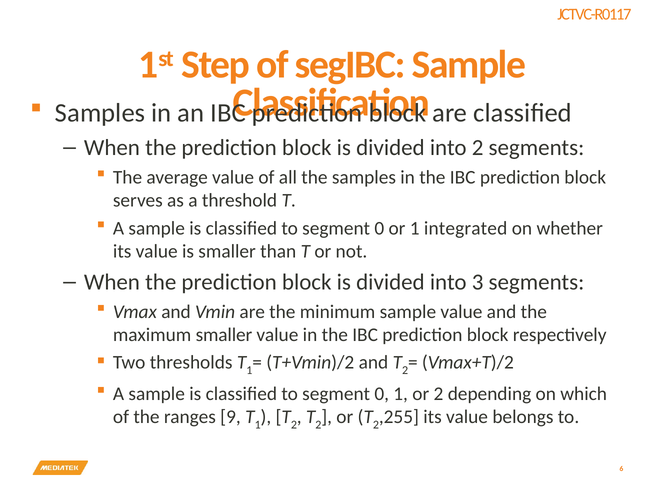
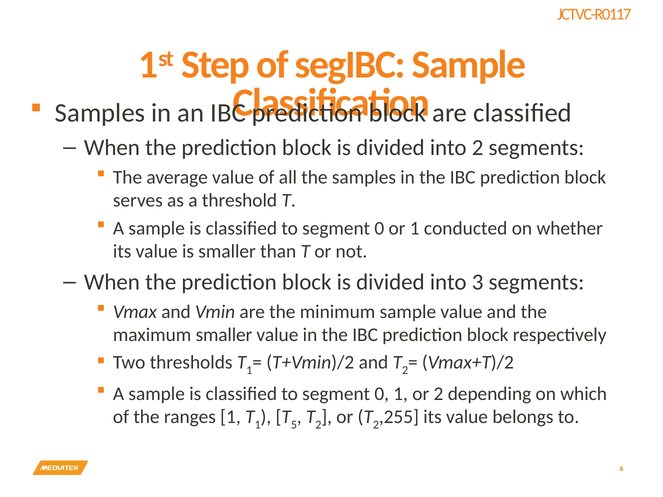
integrated: integrated -> conducted
ranges 9: 9 -> 1
2 at (294, 425): 2 -> 5
